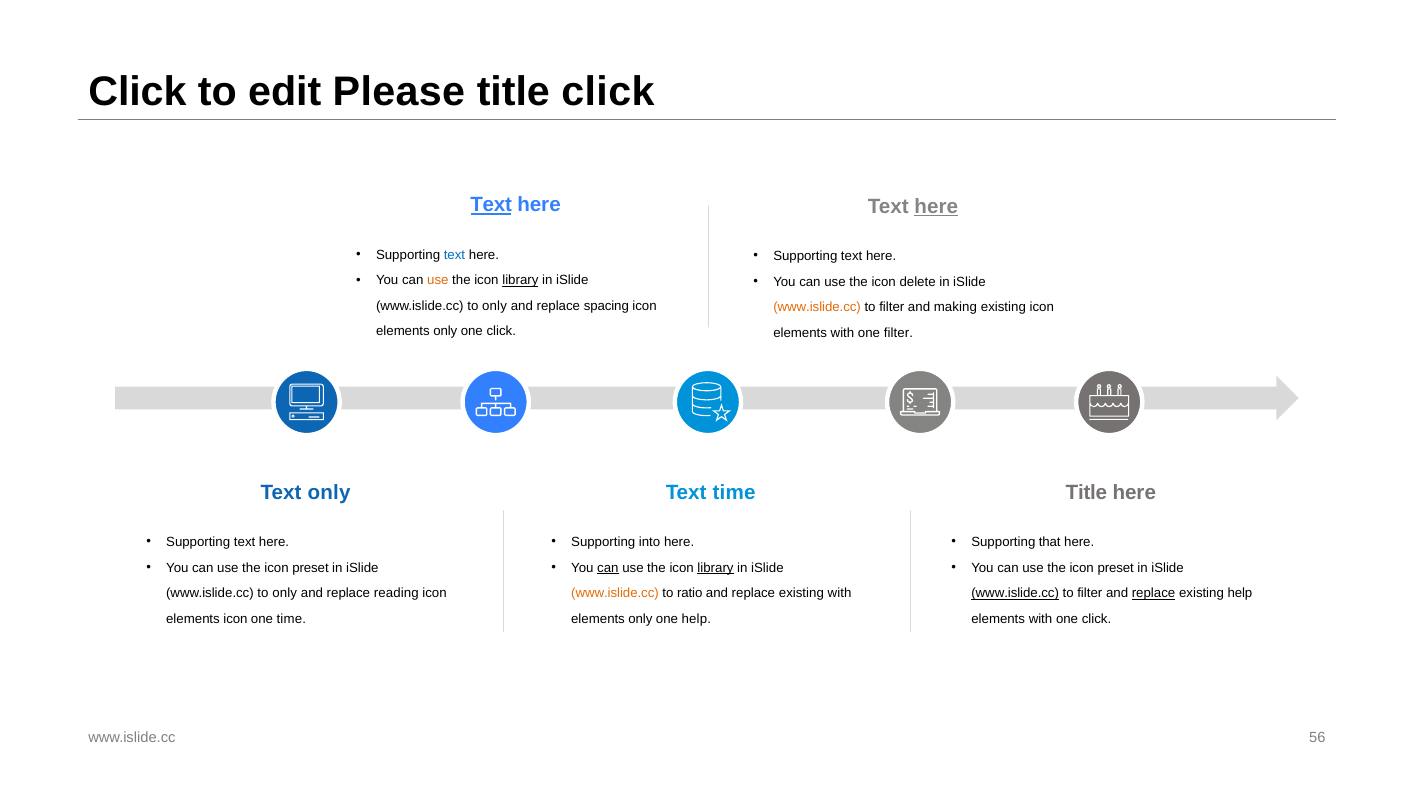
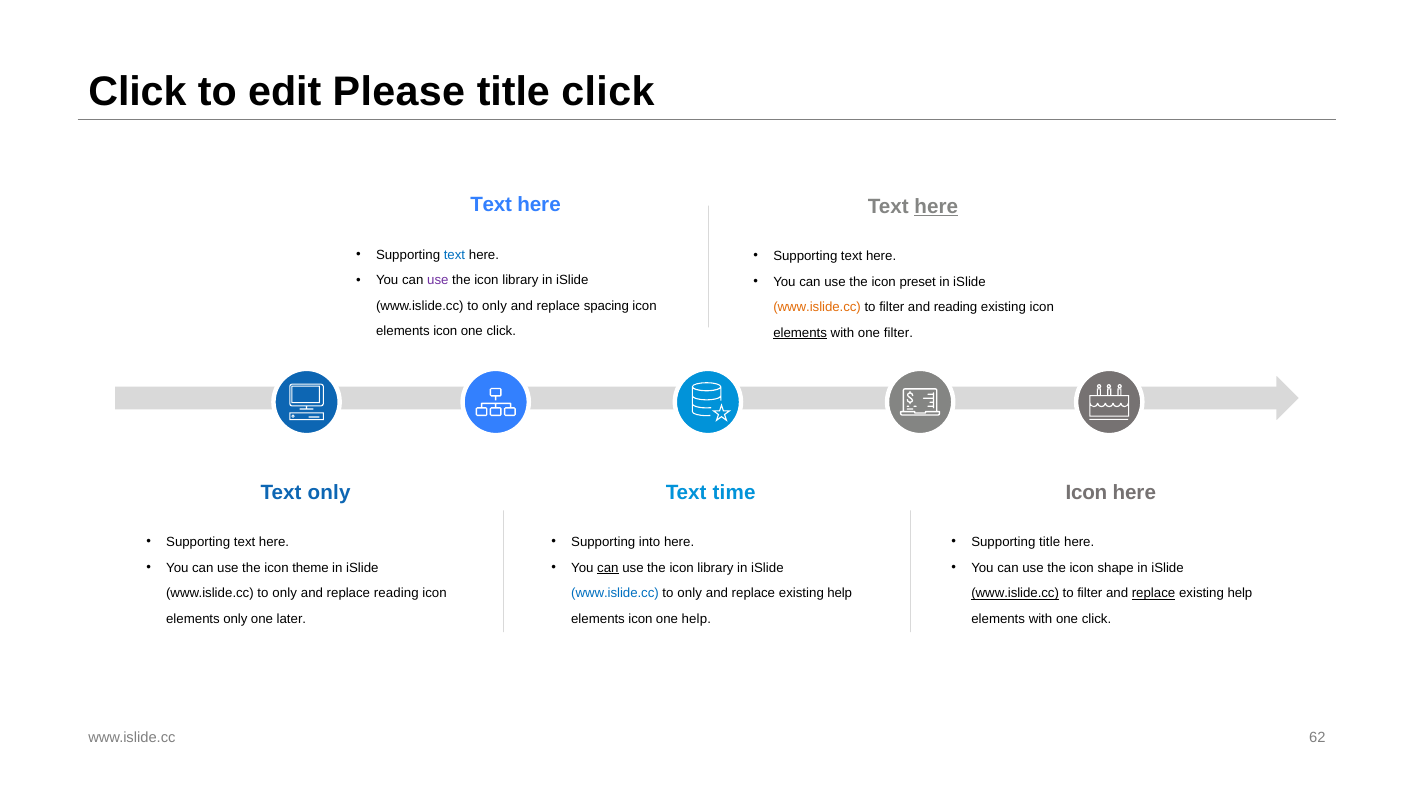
Text at (491, 205) underline: present -> none
use at (438, 280) colour: orange -> purple
library at (520, 280) underline: present -> none
delete: delete -> preset
and making: making -> reading
only at (445, 331): only -> icon
elements at (800, 332) underline: none -> present
Title at (1086, 492): Title -> Icon
Supporting that: that -> title
preset at (311, 567): preset -> theme
library at (716, 567) underline: present -> none
preset at (1116, 567): preset -> shape
www.islide.cc at (615, 593) colour: orange -> blue
ratio at (690, 593): ratio -> only
with at (840, 593): with -> help
elements icon: icon -> only
one time: time -> later
only at (640, 618): only -> icon
56: 56 -> 62
